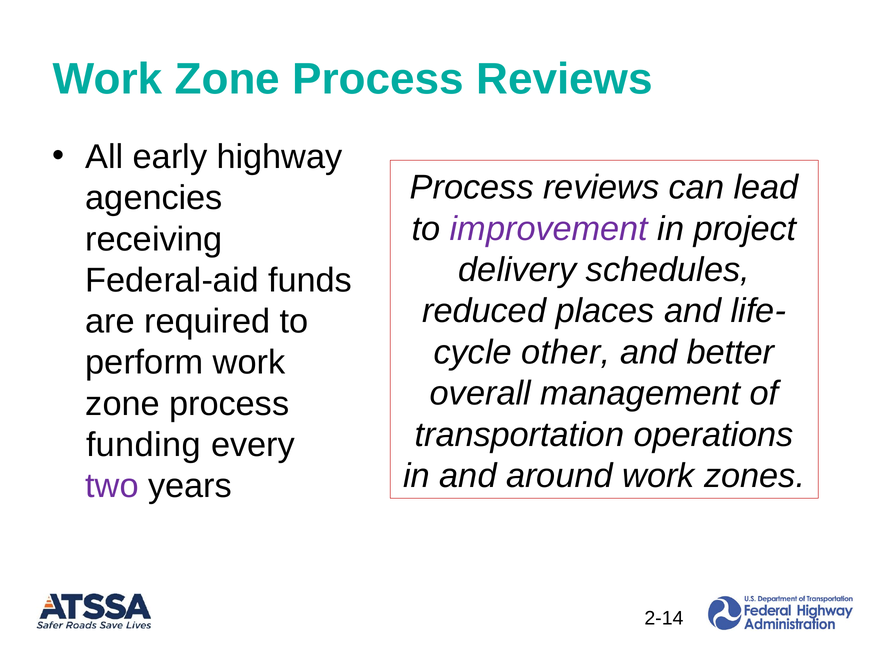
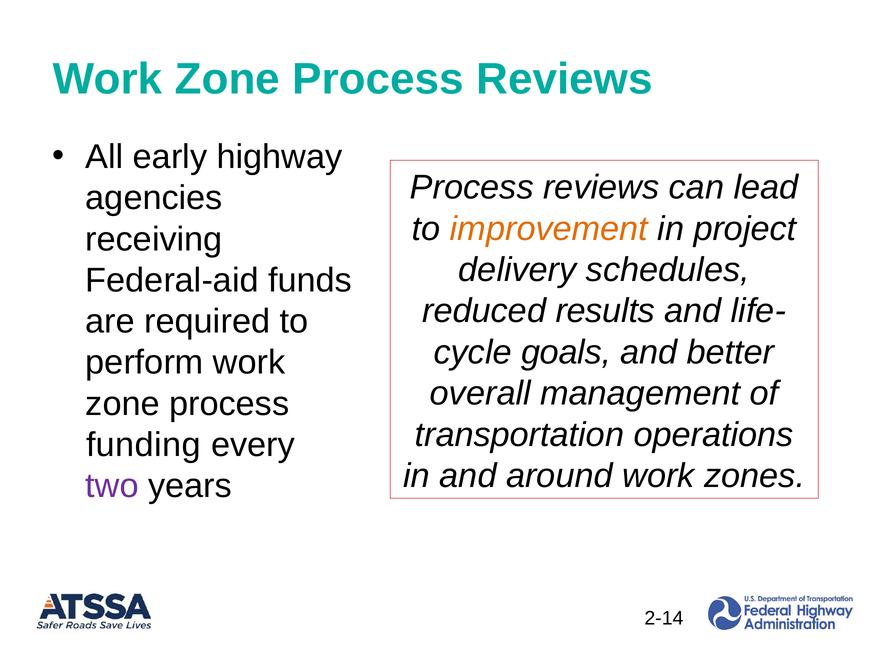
improvement colour: purple -> orange
places: places -> results
other: other -> goals
